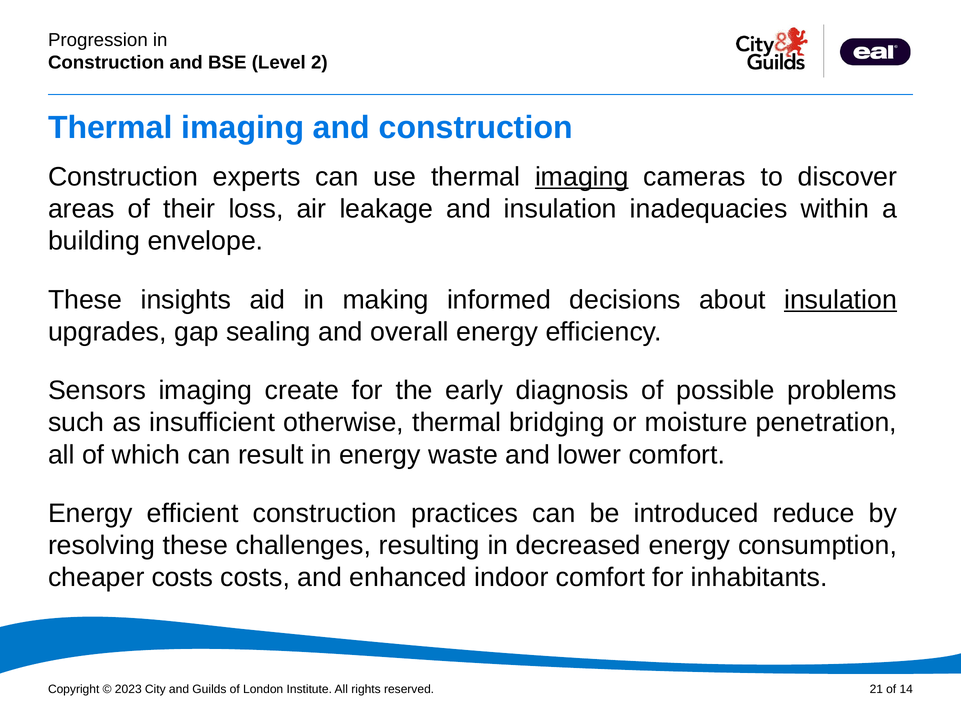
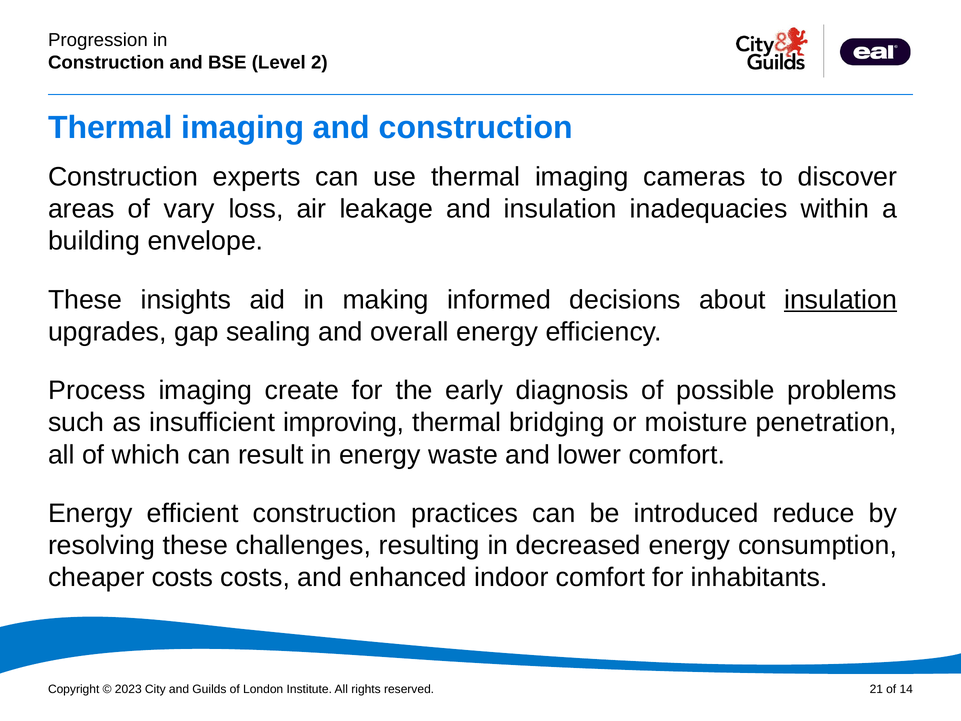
imaging at (582, 177) underline: present -> none
their: their -> vary
Sensors: Sensors -> Process
otherwise: otherwise -> improving
